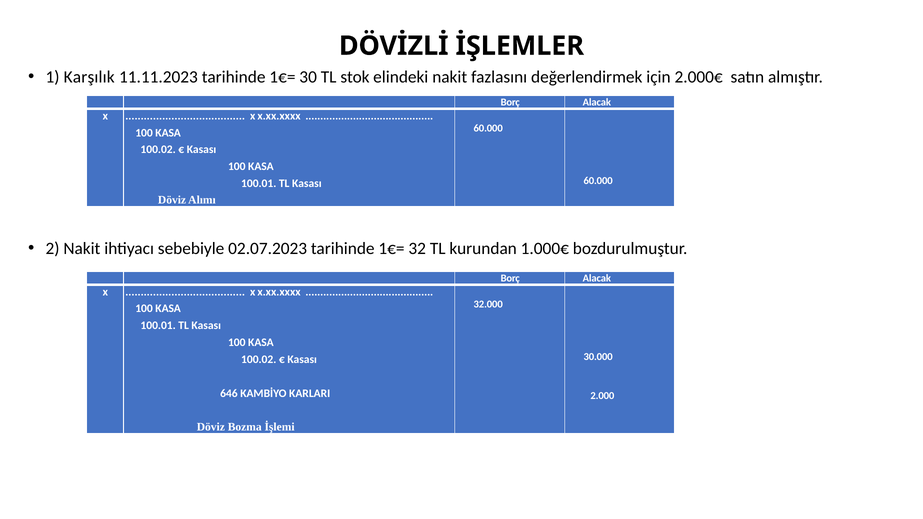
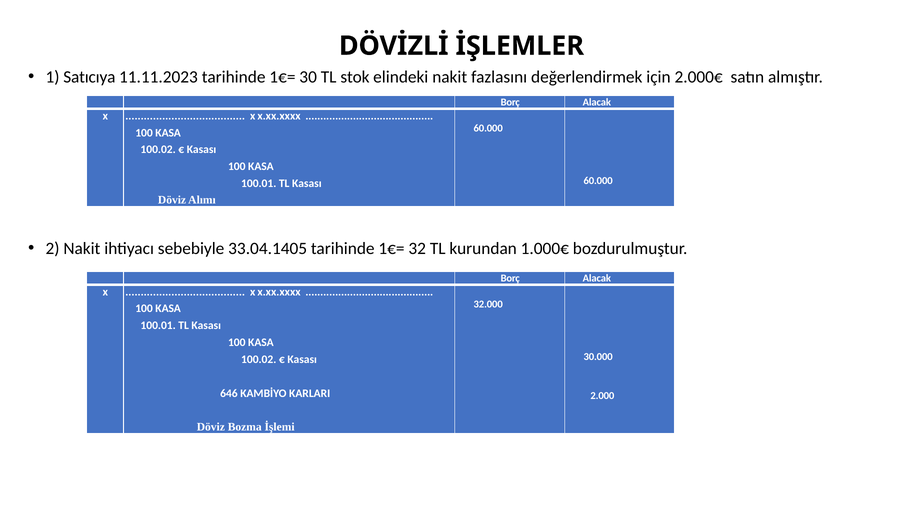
Karşılık: Karşılık -> Satıcıya
02.07.2023: 02.07.2023 -> 33.04.1405
